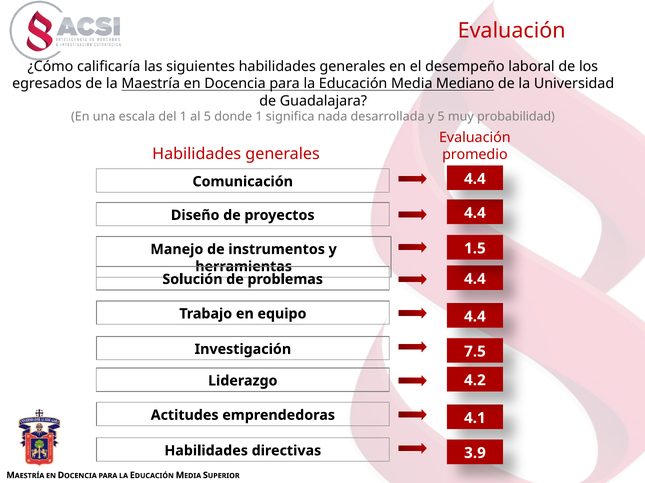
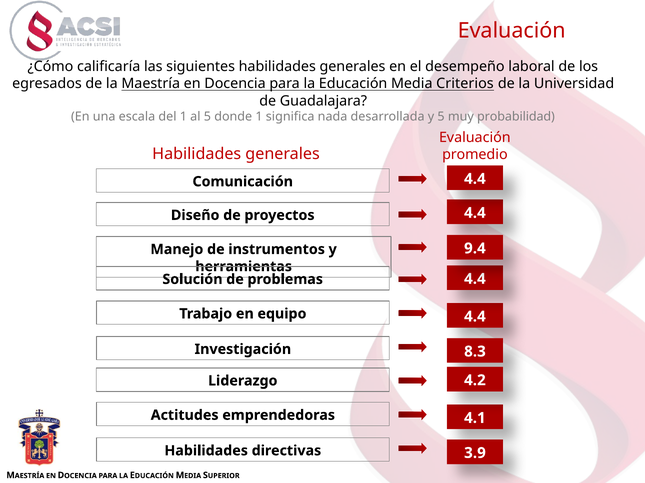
Mediano: Mediano -> Criterios
1.5: 1.5 -> 9.4
7.5: 7.5 -> 8.3
